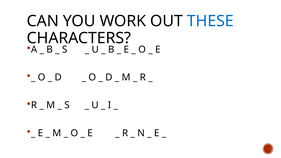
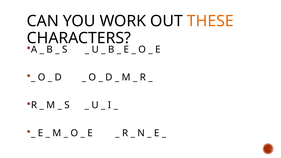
THESE colour: blue -> orange
